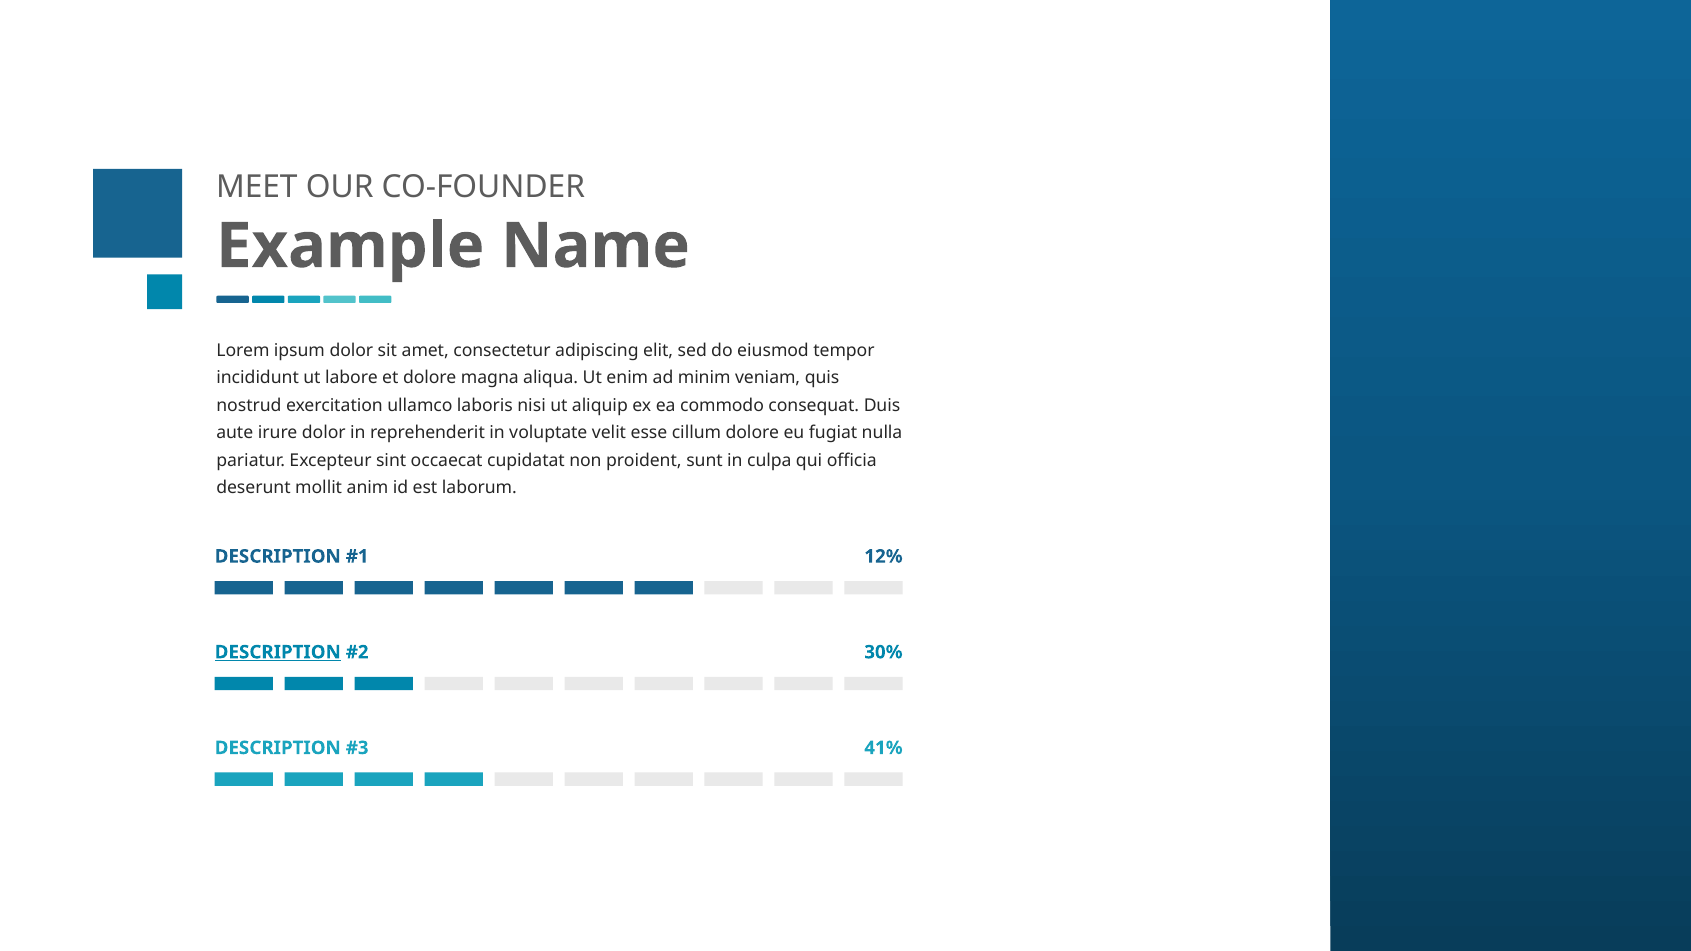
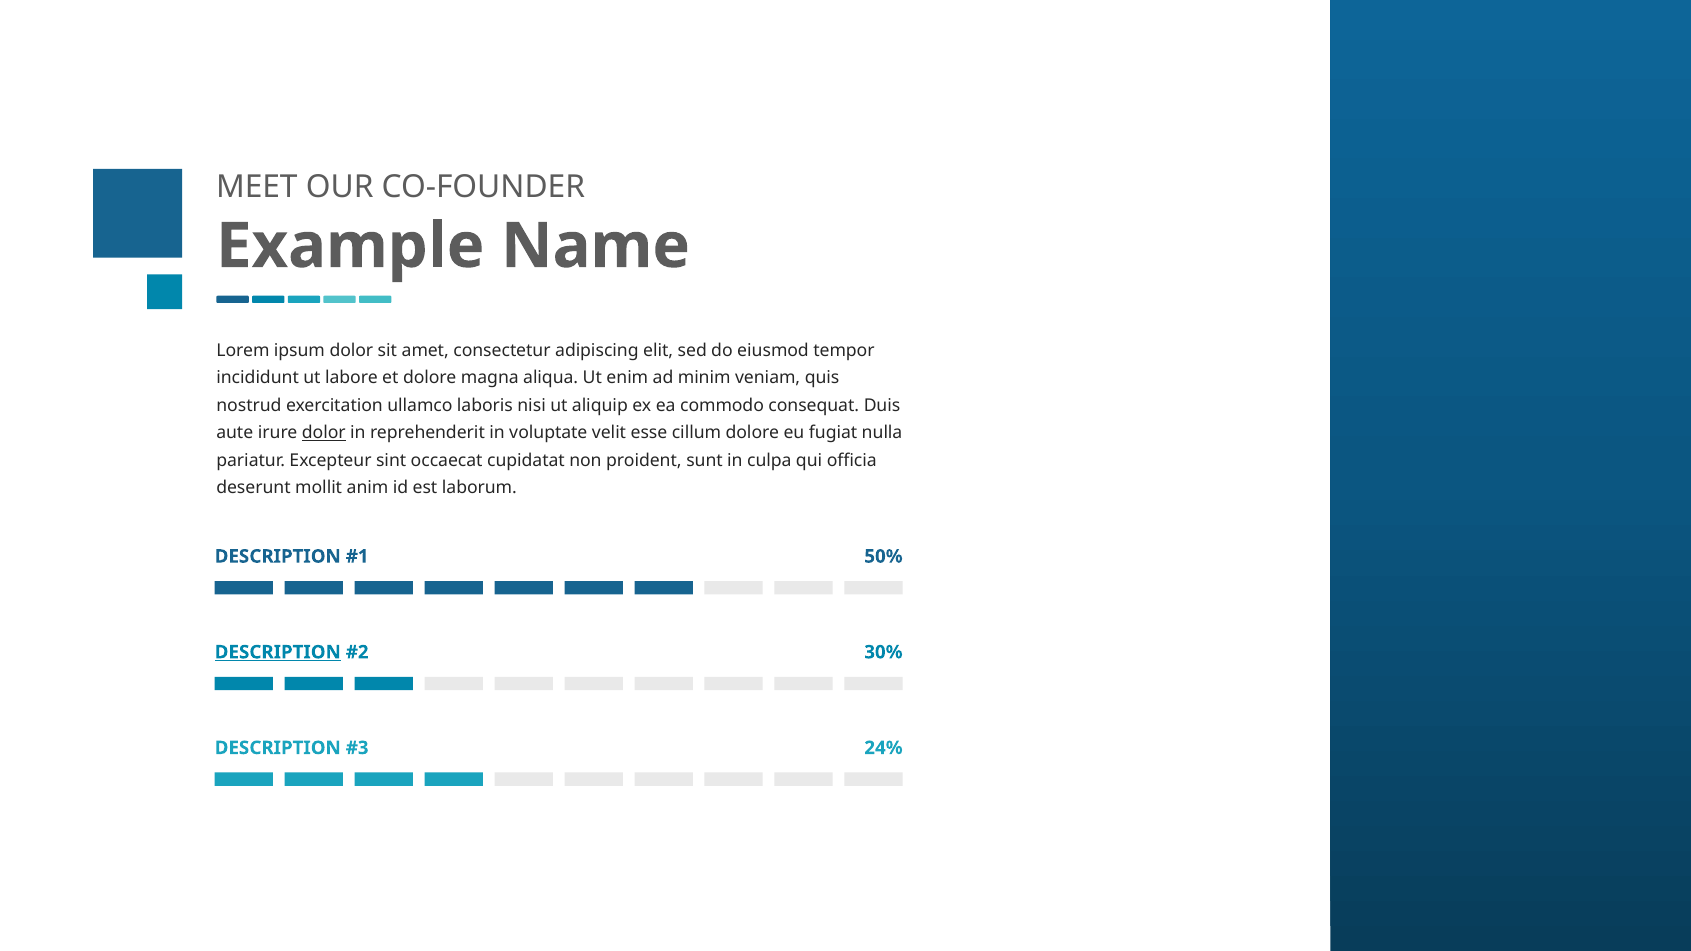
dolor at (324, 433) underline: none -> present
12%: 12% -> 50%
41%: 41% -> 24%
